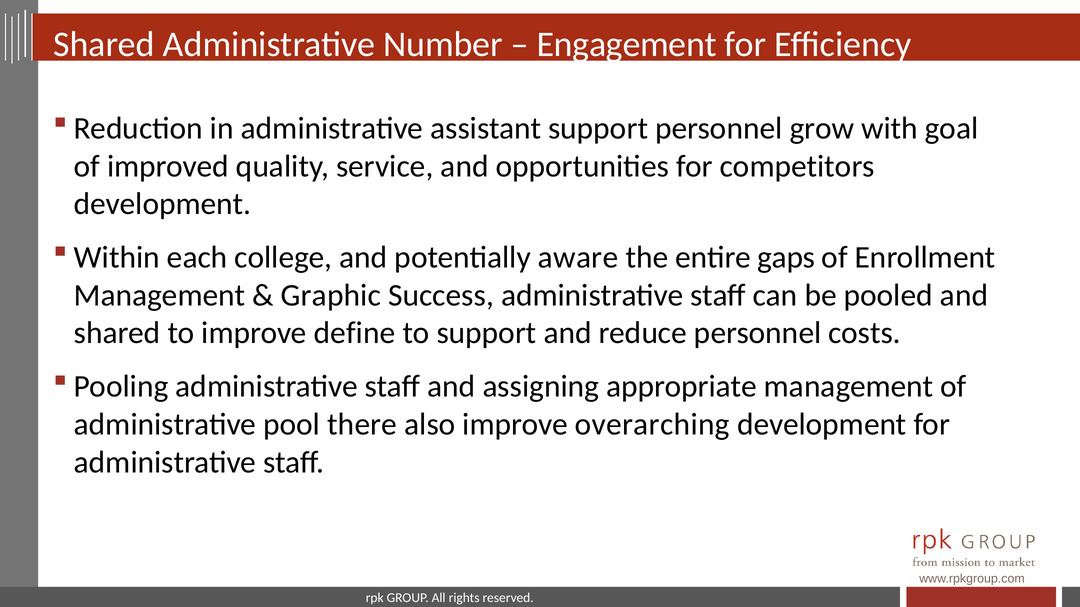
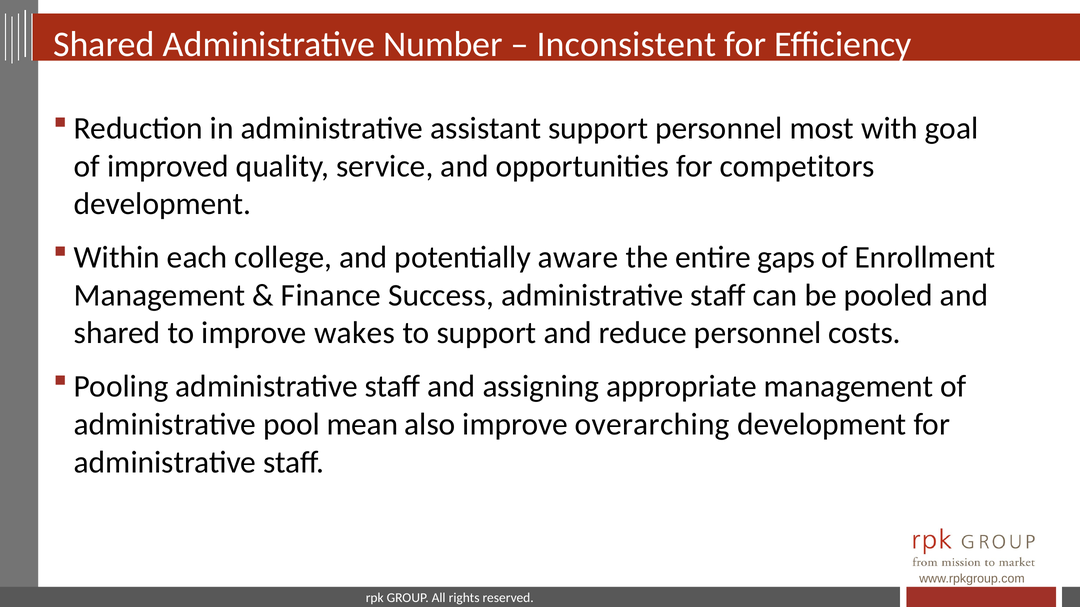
Engagement: Engagement -> Inconsistent
grow: grow -> most
Graphic: Graphic -> Finance
define: define -> wakes
there: there -> mean
